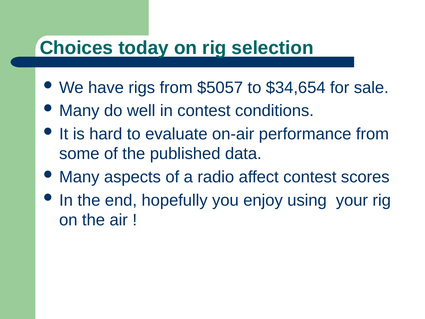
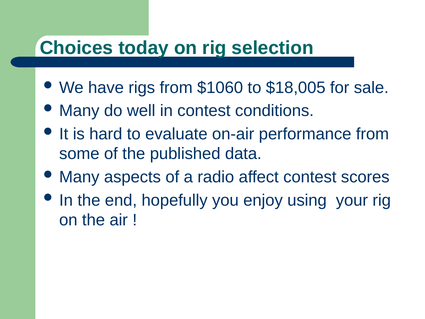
$5057: $5057 -> $1060
$34,654: $34,654 -> $18,005
